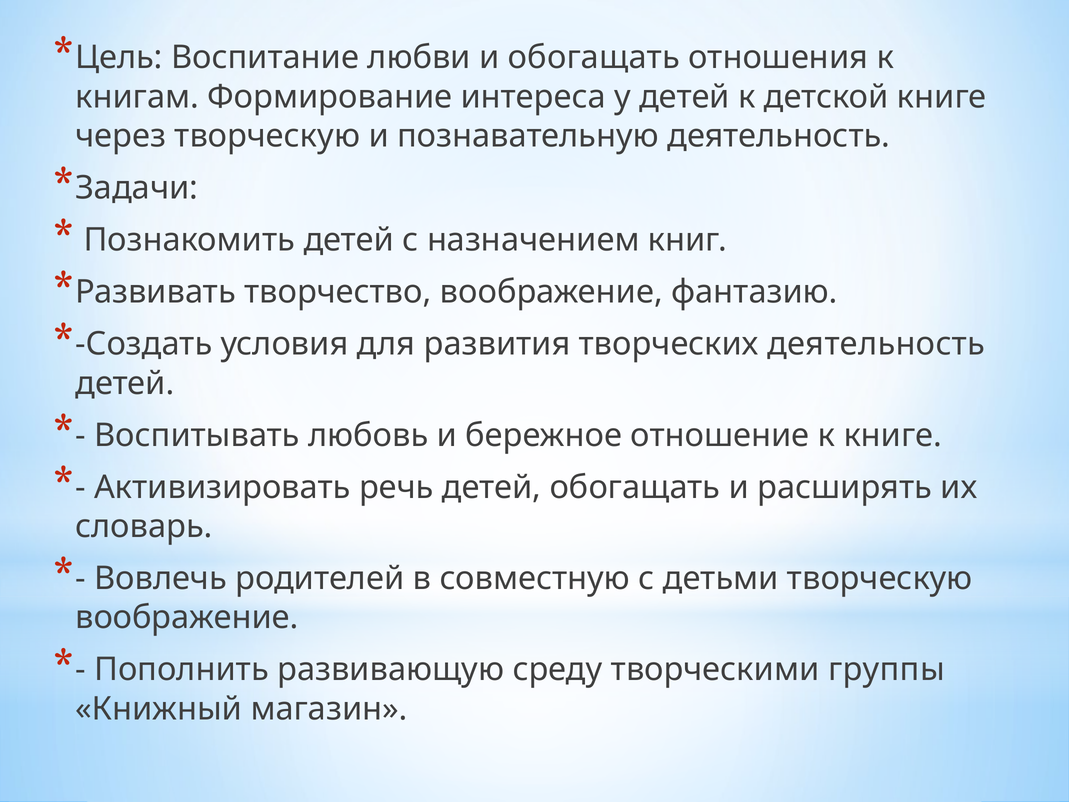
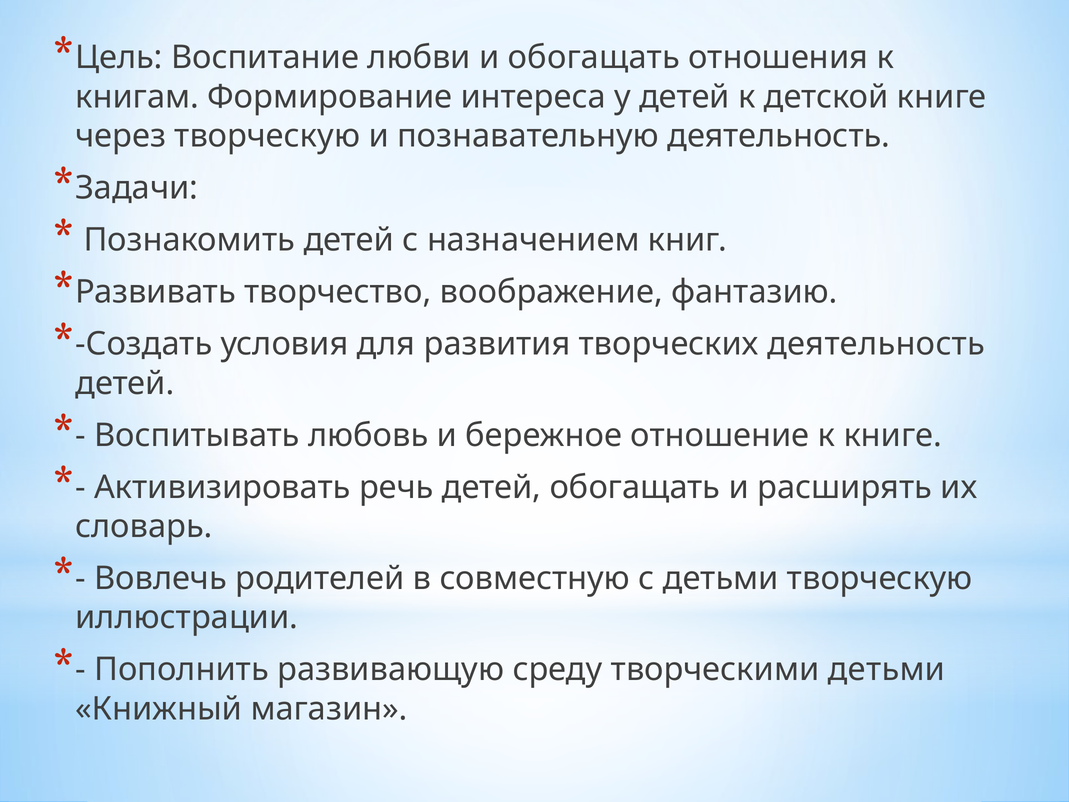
воображение at (187, 617): воображение -> иллюстрации
творческими группы: группы -> детьми
